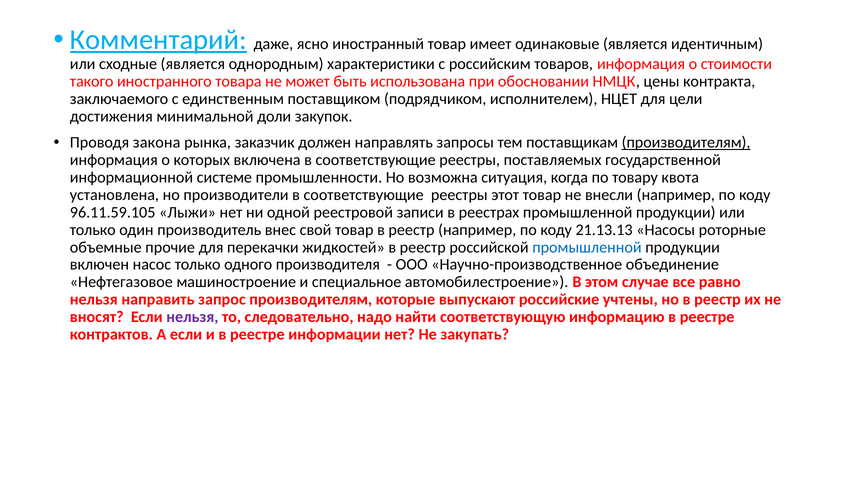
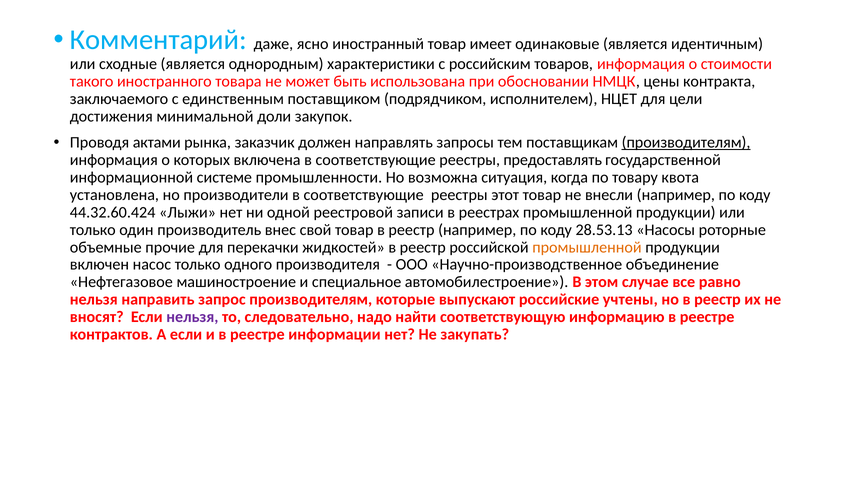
Комментарий underline: present -> none
закона: закона -> актами
поставляемых: поставляемых -> предоставлять
96.11.59.105: 96.11.59.105 -> 44.32.60.424
21.13.13: 21.13.13 -> 28.53.13
промышленной at (587, 247) colour: blue -> orange
